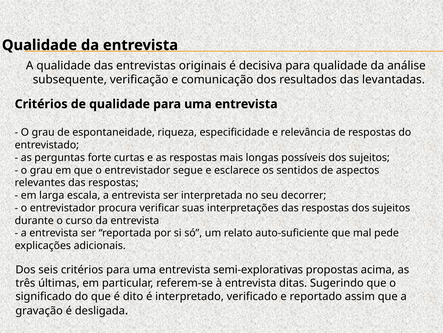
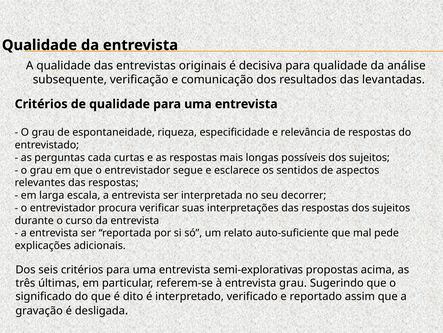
forte: forte -> cada
entrevista ditas: ditas -> grau
